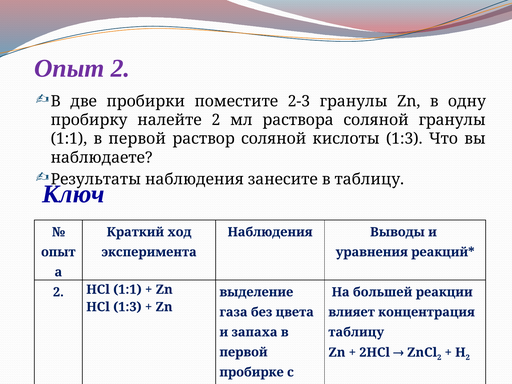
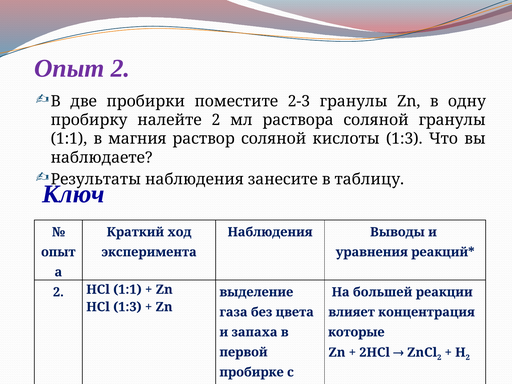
1:1 в первой: первой -> магния
таблицу at (356, 332): таблицу -> которые
